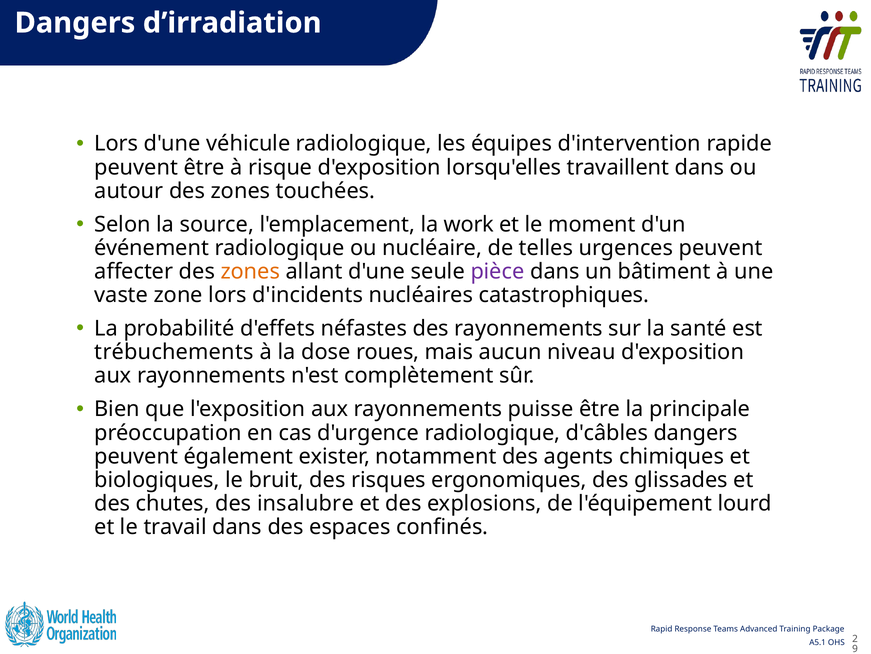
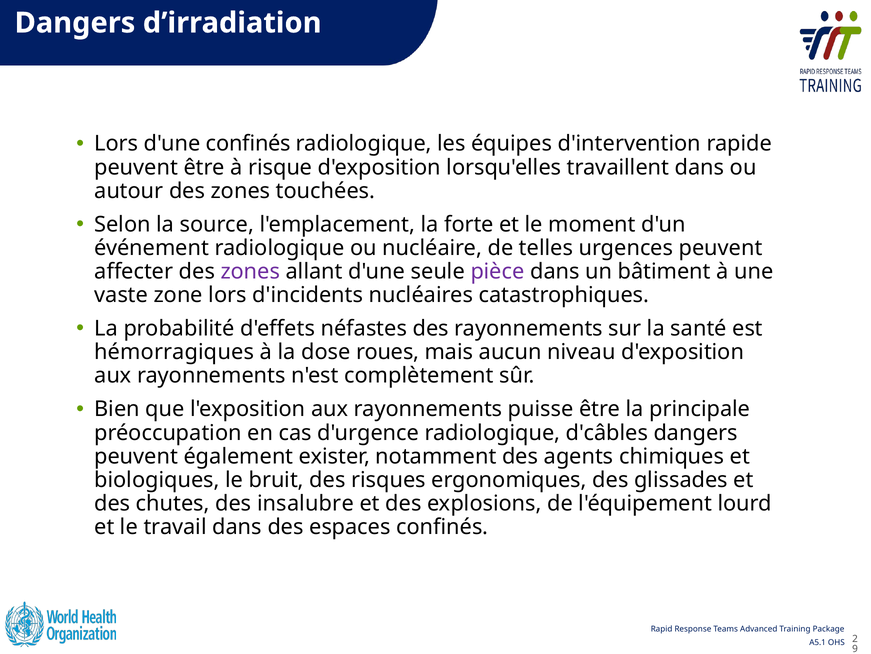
d'une véhicule: véhicule -> confinés
work: work -> forte
zones at (250, 271) colour: orange -> purple
trébuchements: trébuchements -> hémorragiques
